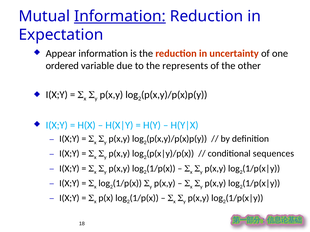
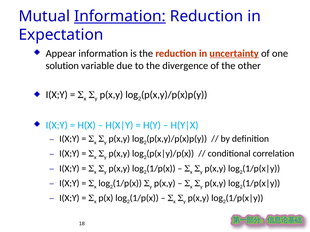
uncertainty underline: none -> present
ordered: ordered -> solution
represents: represents -> divergence
sequences: sequences -> correlation
